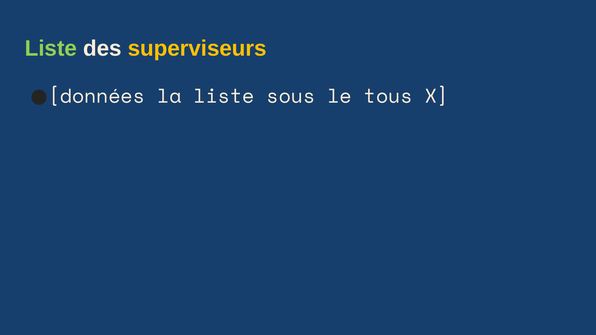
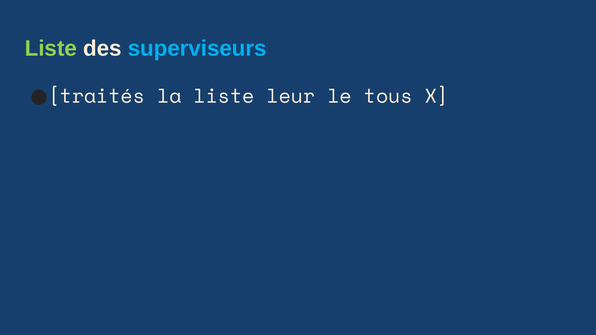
superviseurs colour: yellow -> light blue
données: données -> traités
sous: sous -> leur
